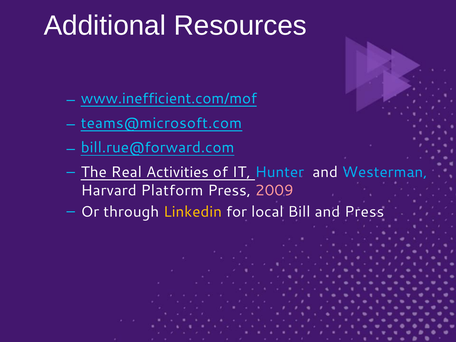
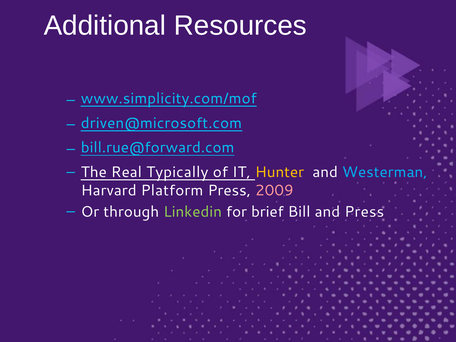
www.inefficient.com/mof: www.inefficient.com/mof -> www.simplicity.com/mof
teams@microsoft.com: teams@microsoft.com -> driven@microsoft.com
Activities: Activities -> Typically
Hunter colour: light blue -> yellow
Linkedin colour: yellow -> light green
local: local -> brief
